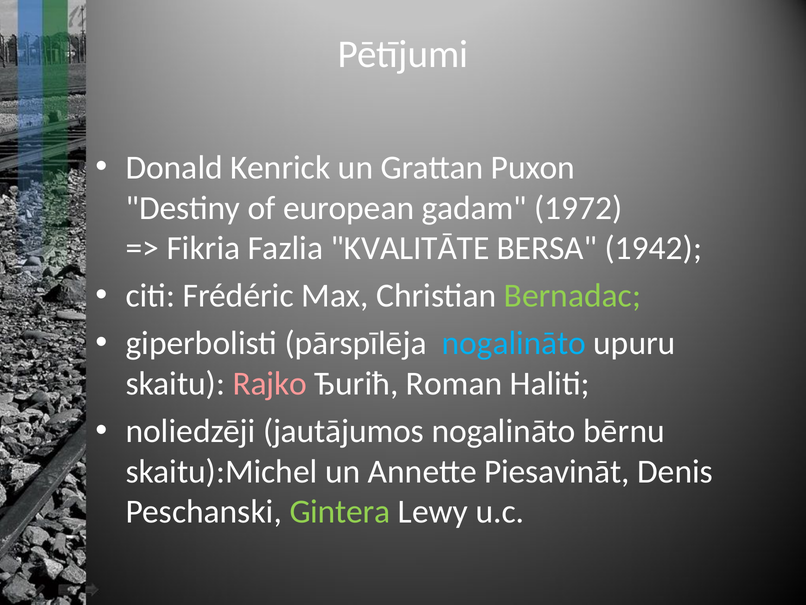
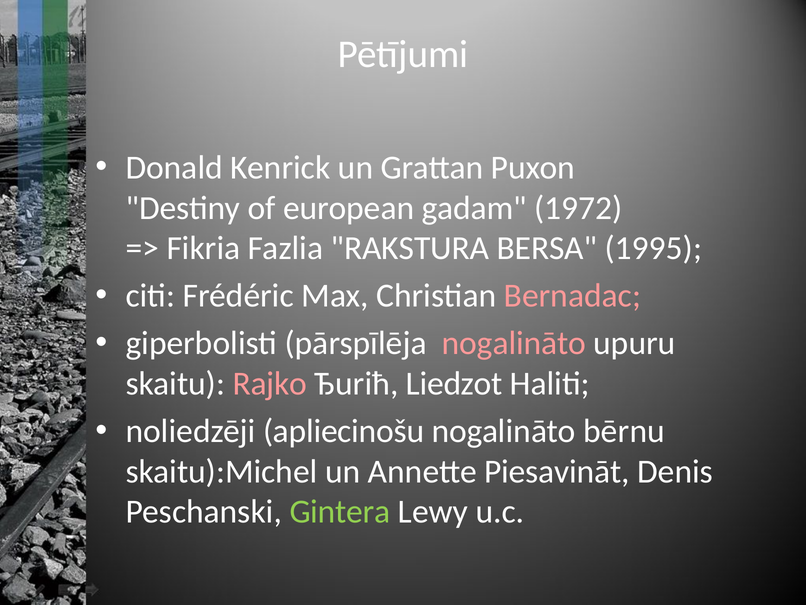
KVALITĀTE: KVALITĀTE -> RAKSTURA
1942: 1942 -> 1995
Bernadac colour: light green -> pink
nogalināto at (514, 343) colour: light blue -> pink
Roman: Roman -> Liedzot
jautājumos: jautājumos -> apliecinošu
